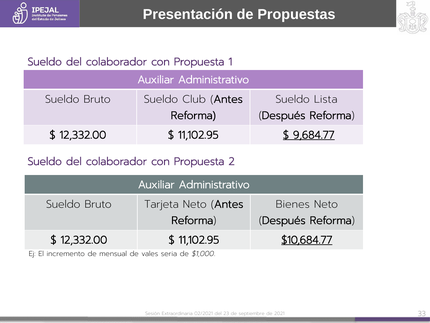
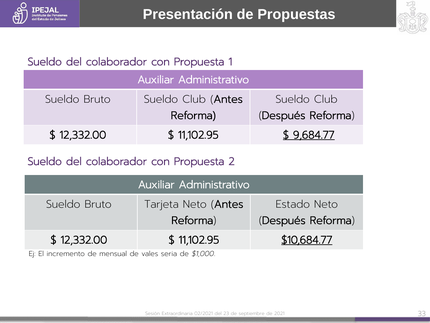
Lista at (326, 99): Lista -> Club
Bienes: Bienes -> Estado
